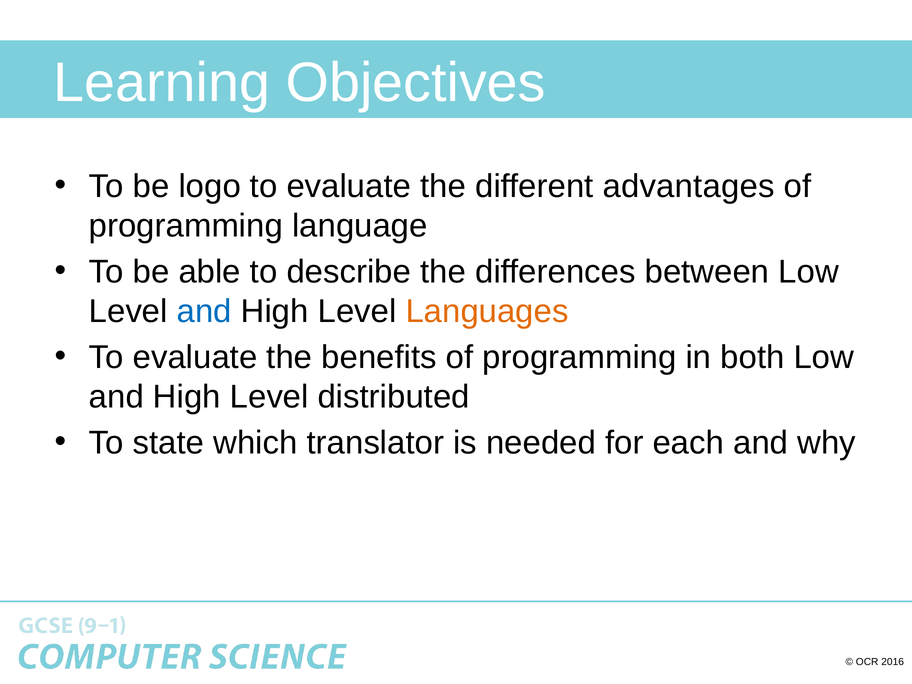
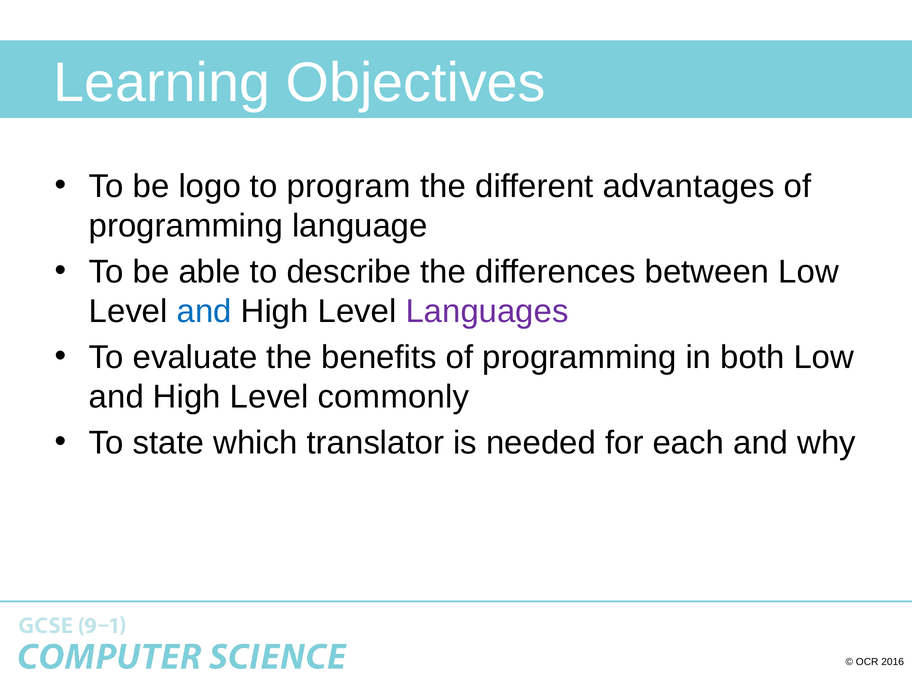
evaluate at (349, 186): evaluate -> program
Languages colour: orange -> purple
distributed: distributed -> commonly
